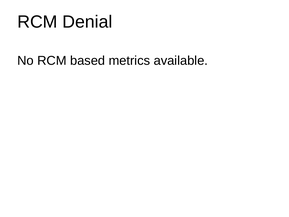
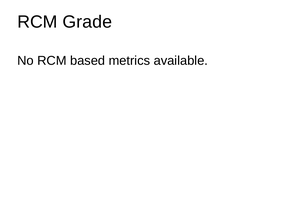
Denial: Denial -> Grade
